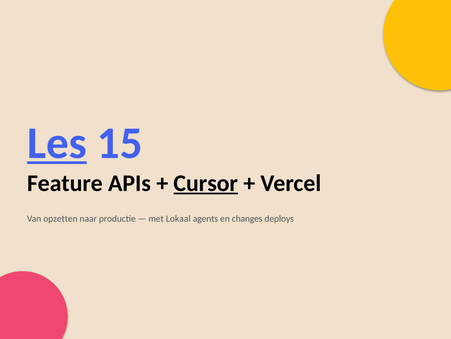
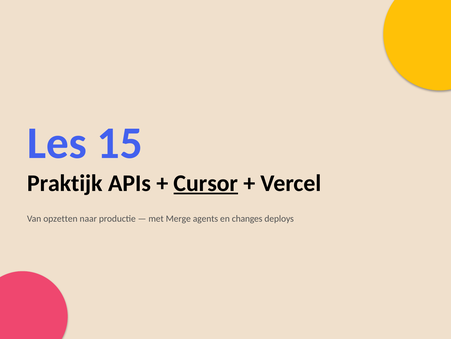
Les underline: present -> none
Feature: Feature -> Praktijk
Lokaal: Lokaal -> Merge
